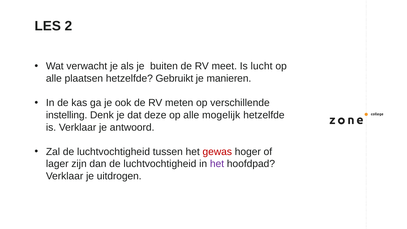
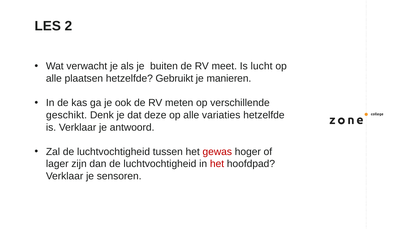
instelling: instelling -> geschikt
mogelijk: mogelijk -> variaties
het at (217, 164) colour: purple -> red
uitdrogen: uitdrogen -> sensoren
